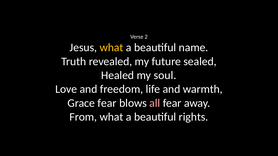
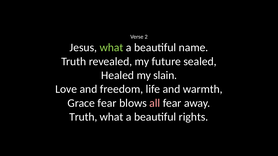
what at (111, 48) colour: yellow -> light green
soul: soul -> slain
From at (83, 117): From -> Truth
